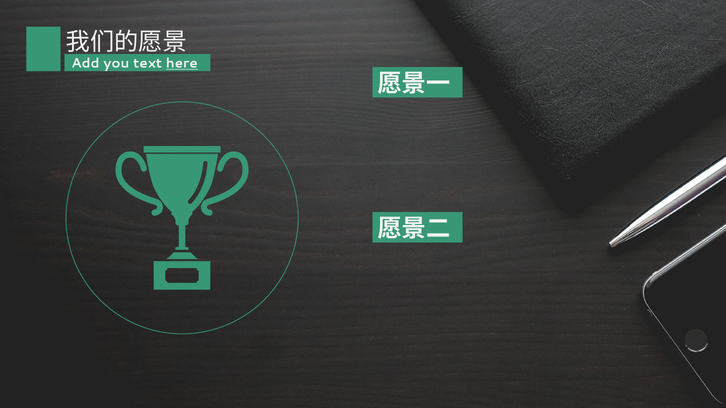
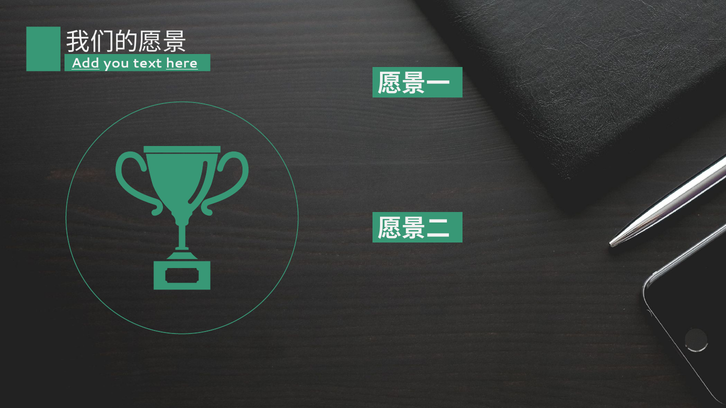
Add underline: none -> present
